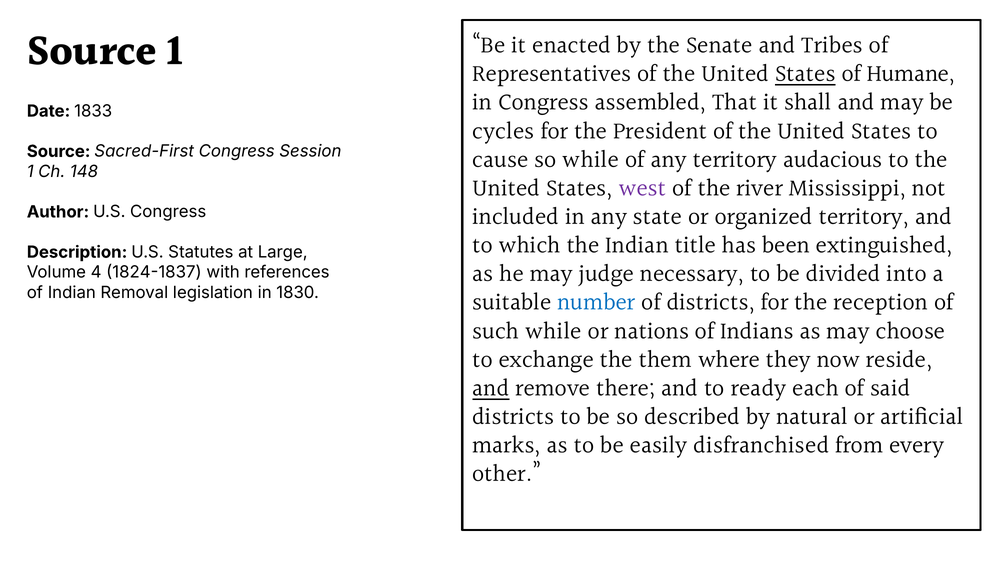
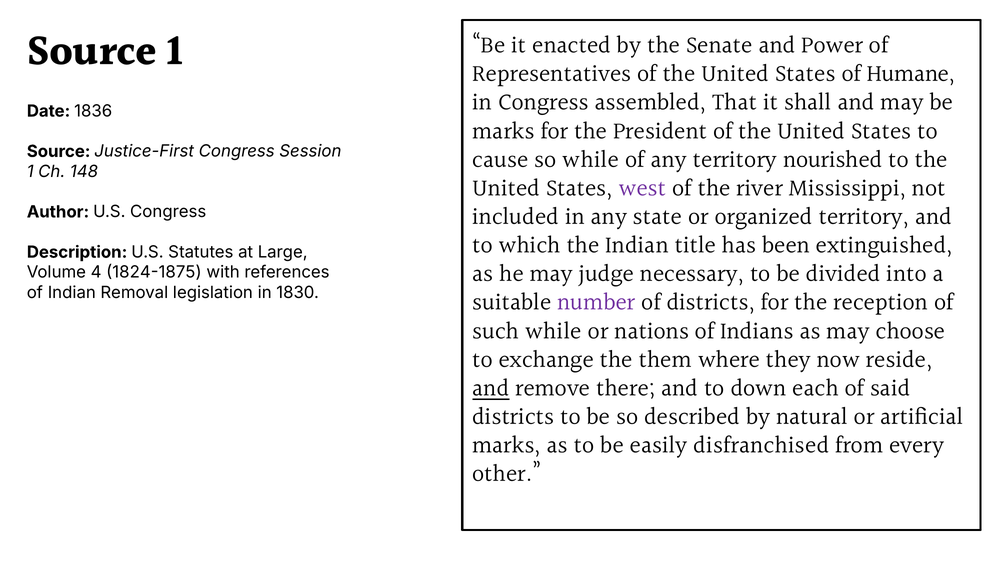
Tribes: Tribes -> Power
States at (805, 75) underline: present -> none
1833: 1833 -> 1836
cycles at (503, 132): cycles -> marks
Sacred-First: Sacred-First -> Justice-First
audacious: audacious -> nourished
1824-1837: 1824-1837 -> 1824-1875
number colour: blue -> purple
ready: ready -> down
